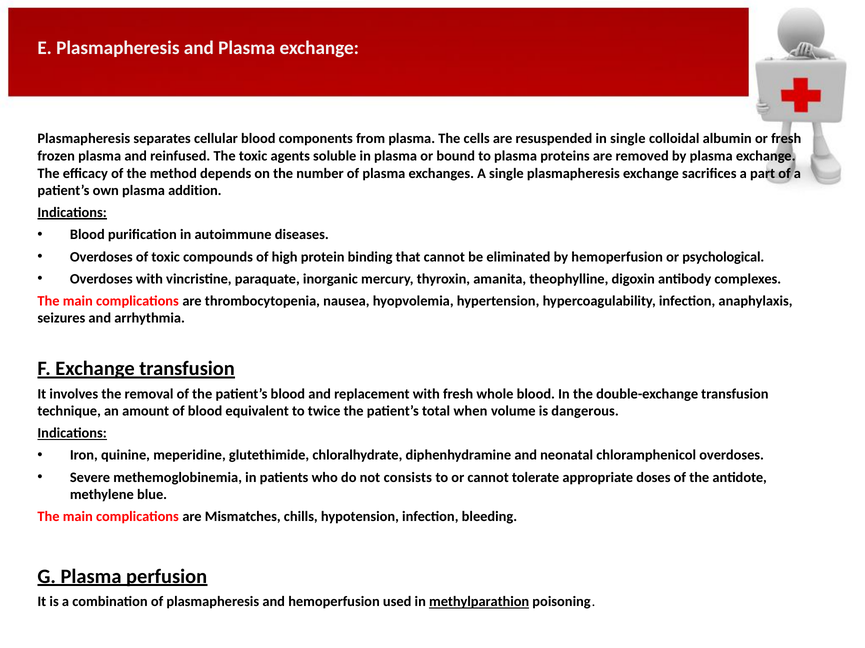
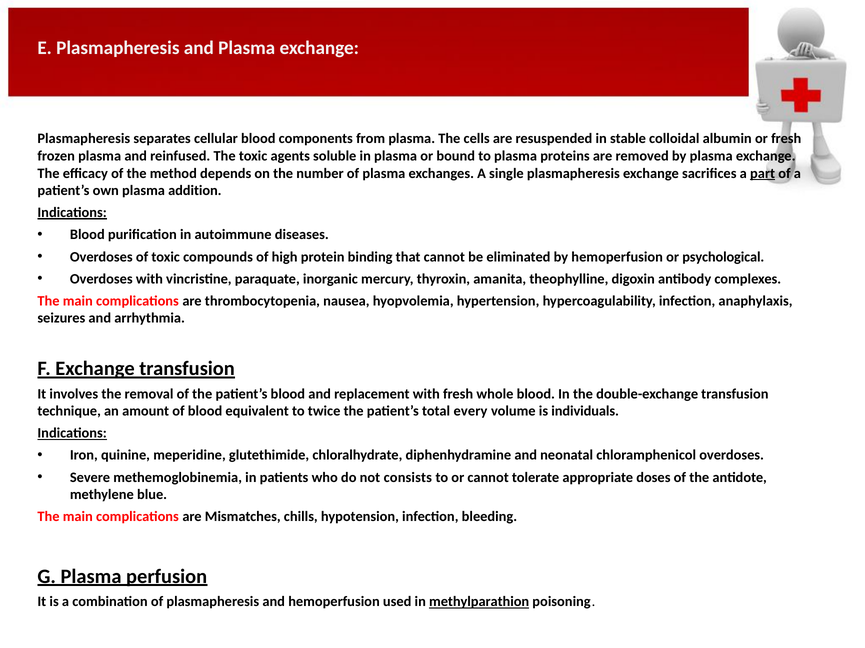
in single: single -> stable
part underline: none -> present
when: when -> every
dangerous: dangerous -> individuals
